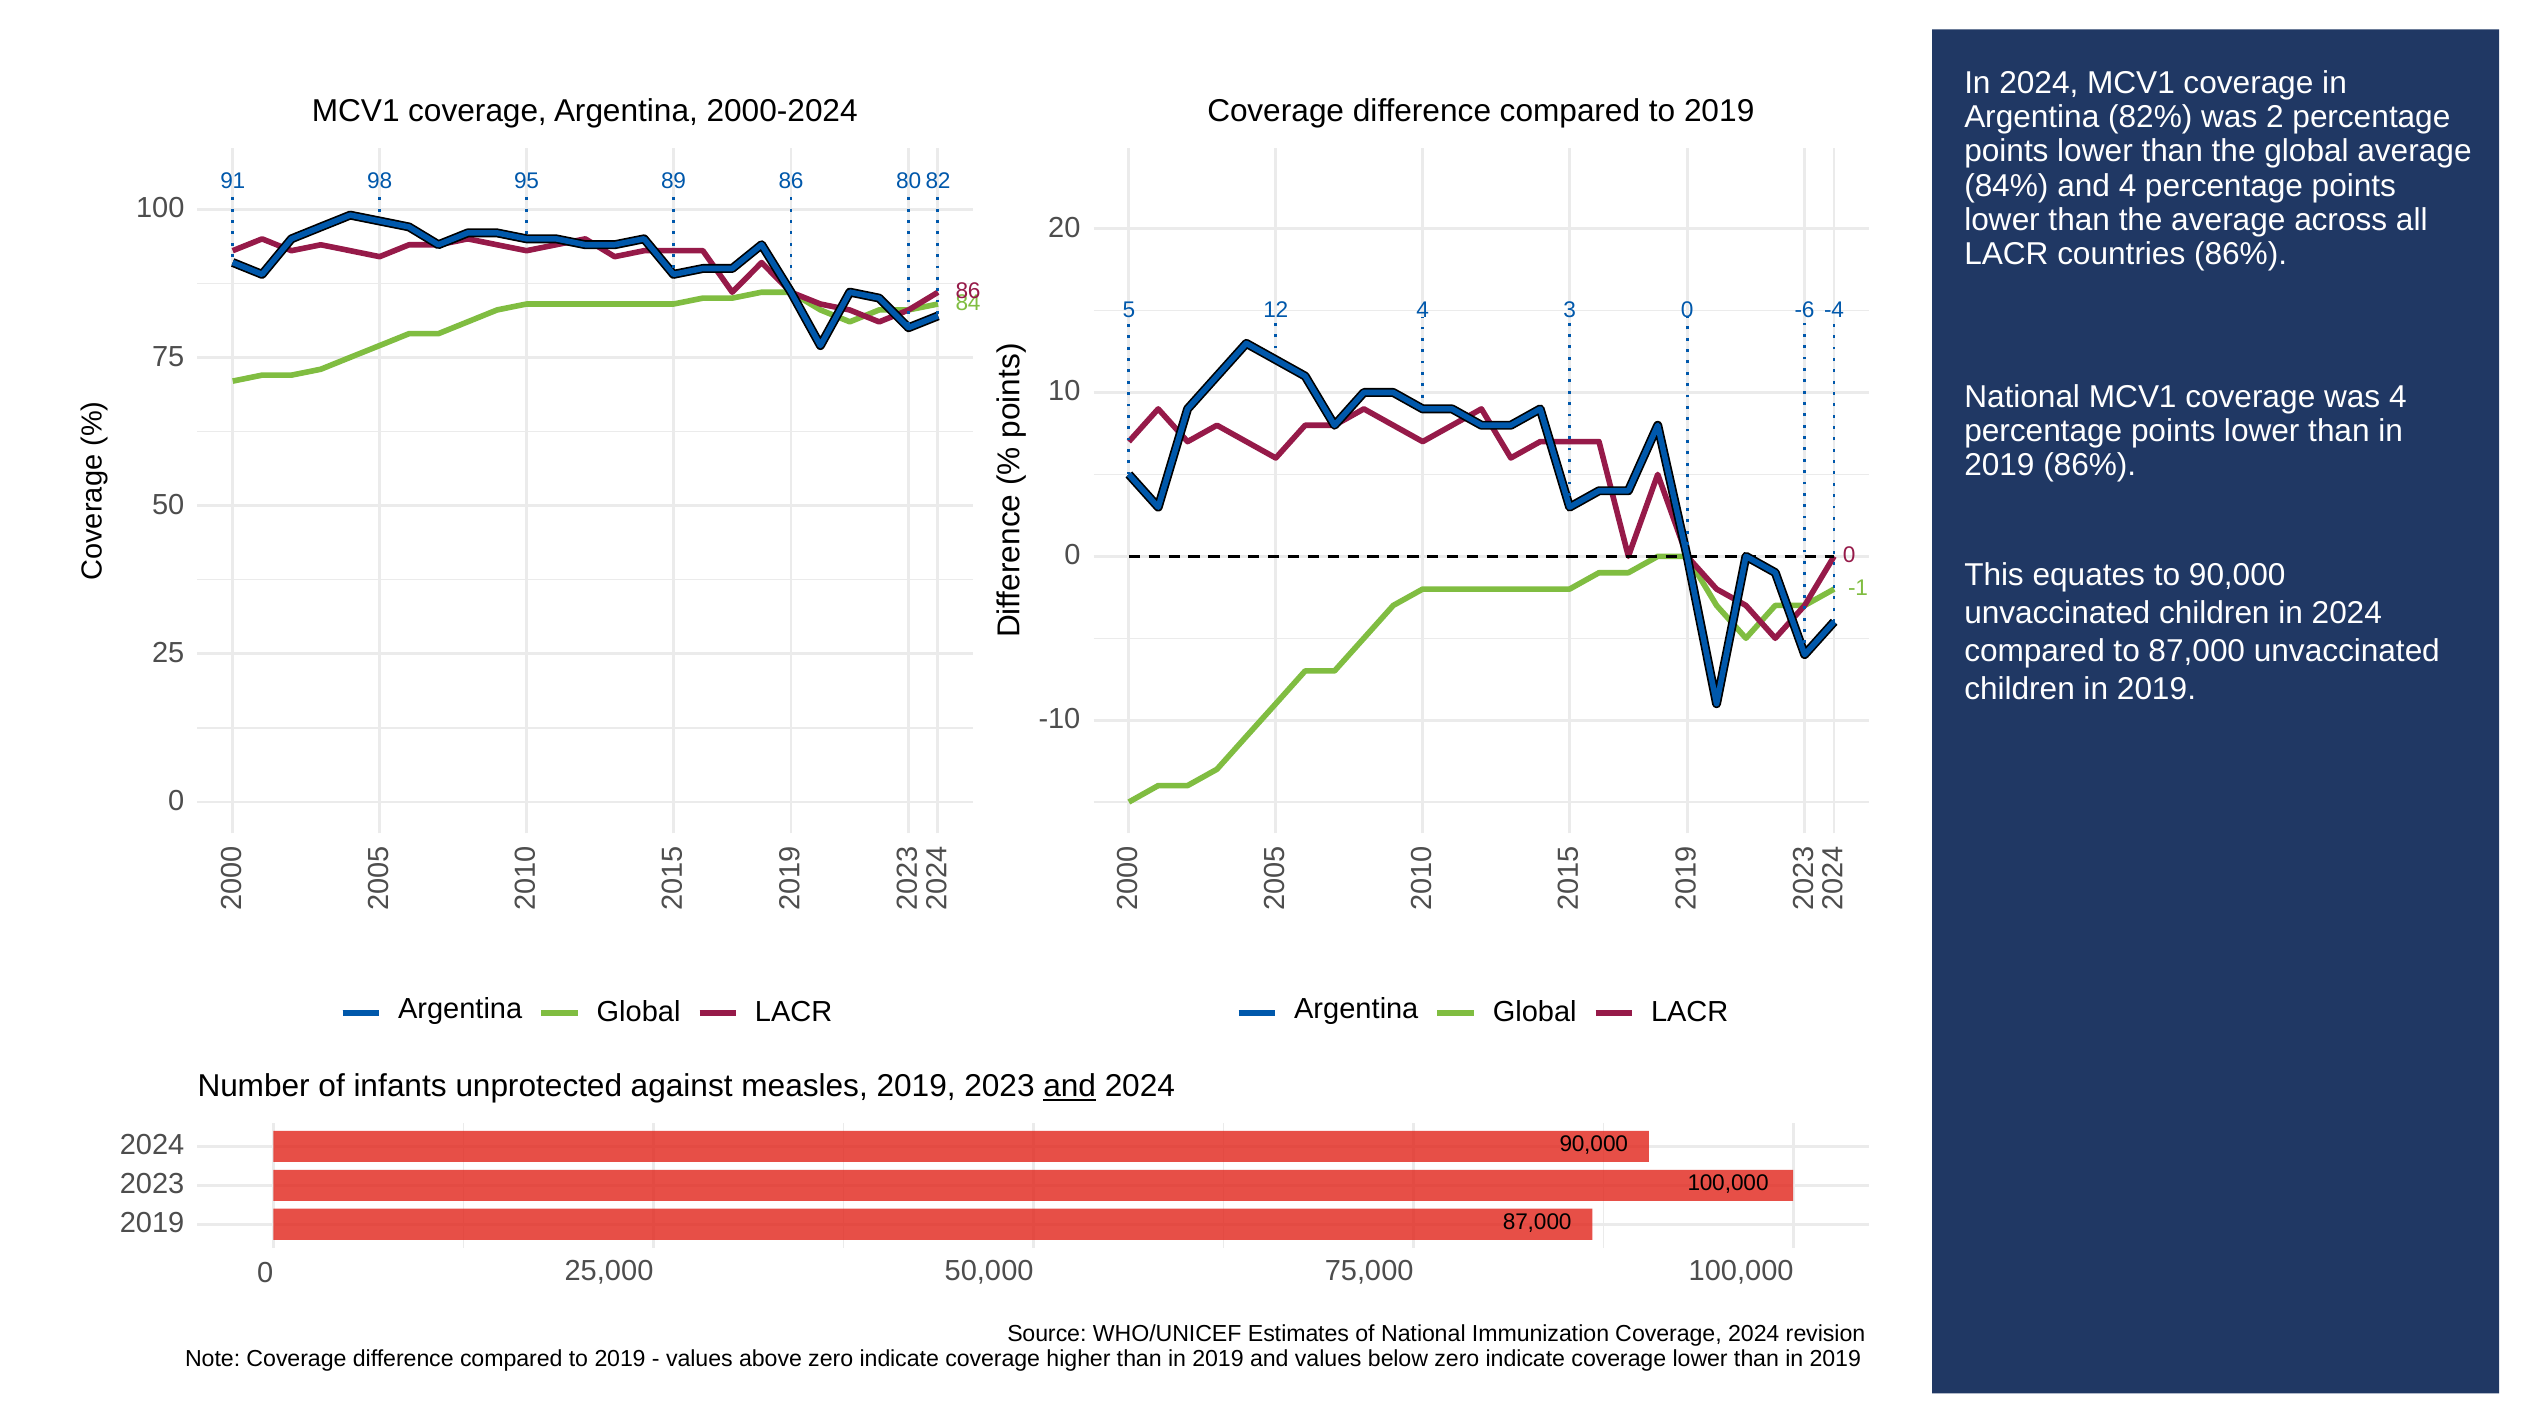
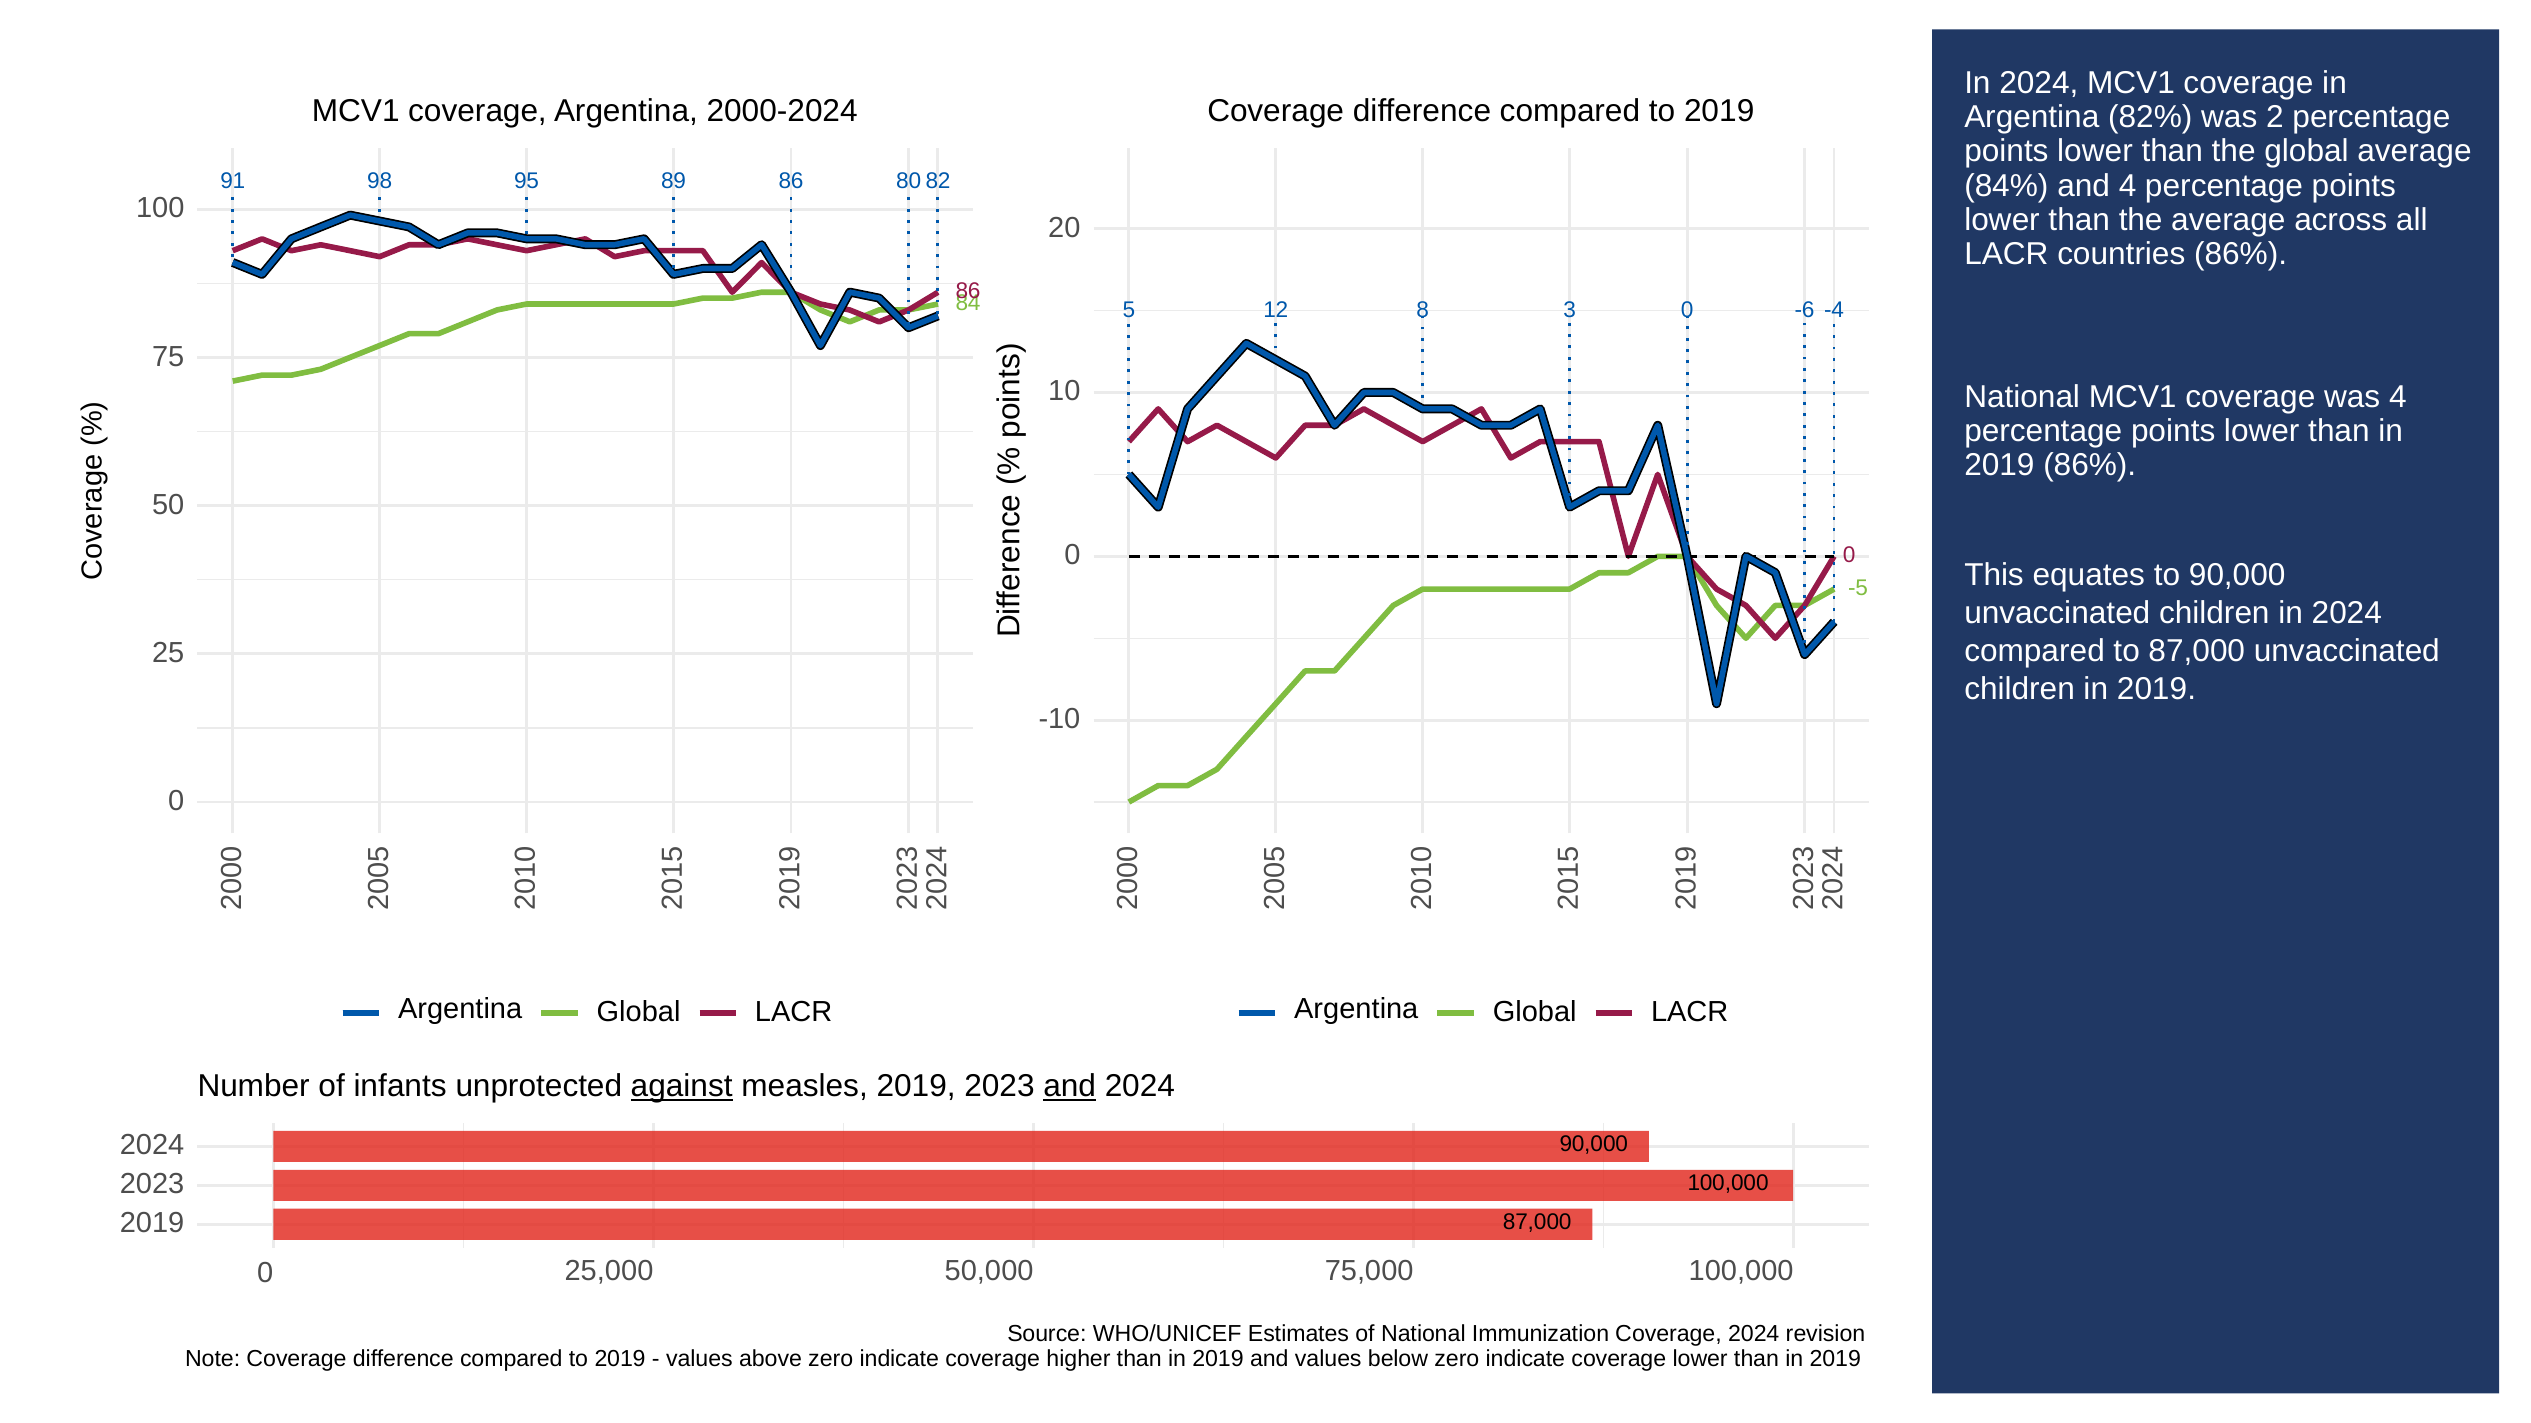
12 4: 4 -> 8
-1: -1 -> -5
against underline: none -> present
